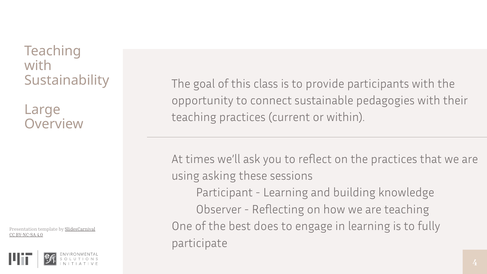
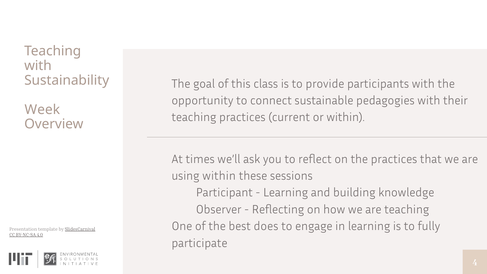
Large: Large -> Week
using asking: asking -> within
